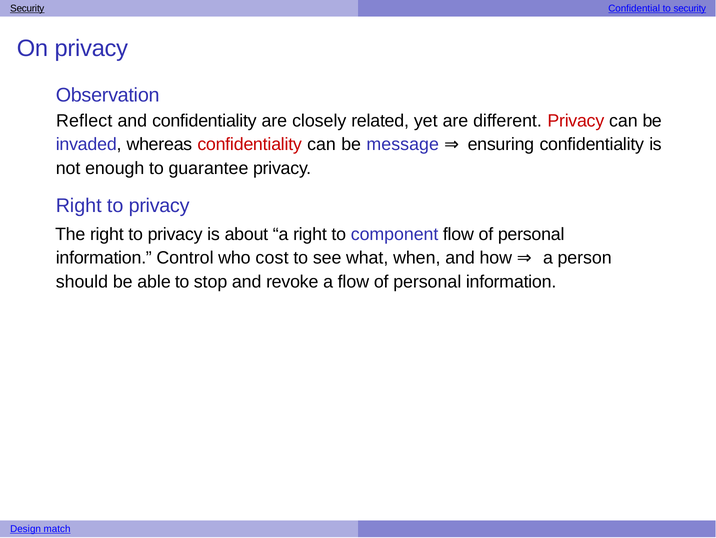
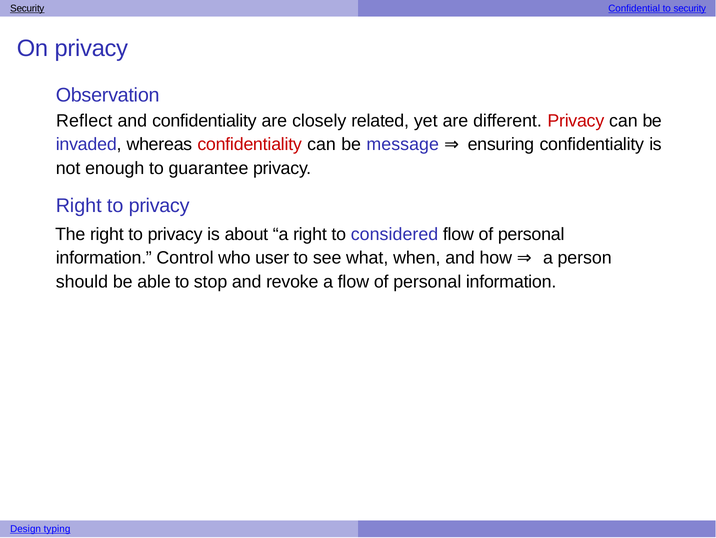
component: component -> considered
cost: cost -> user
match: match -> typing
